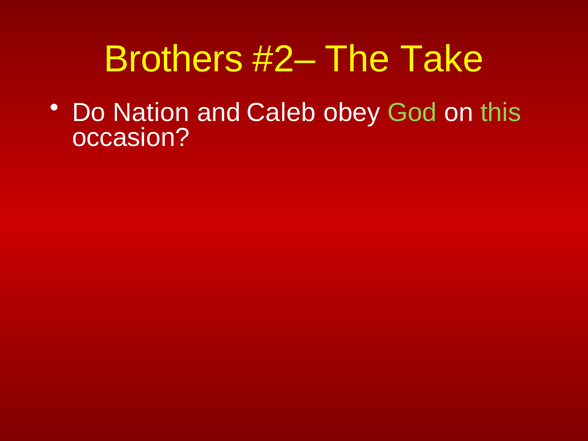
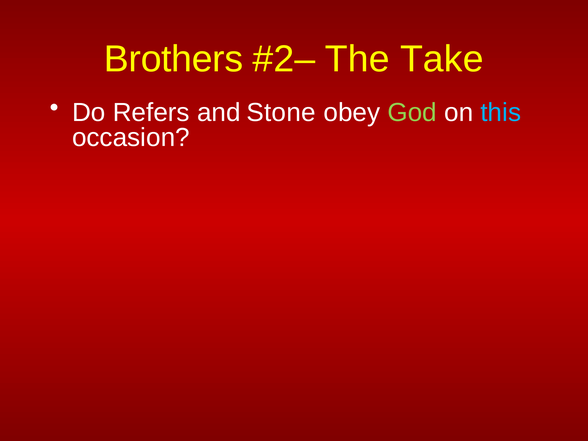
Nation: Nation -> Refers
Caleb: Caleb -> Stone
this colour: light green -> light blue
